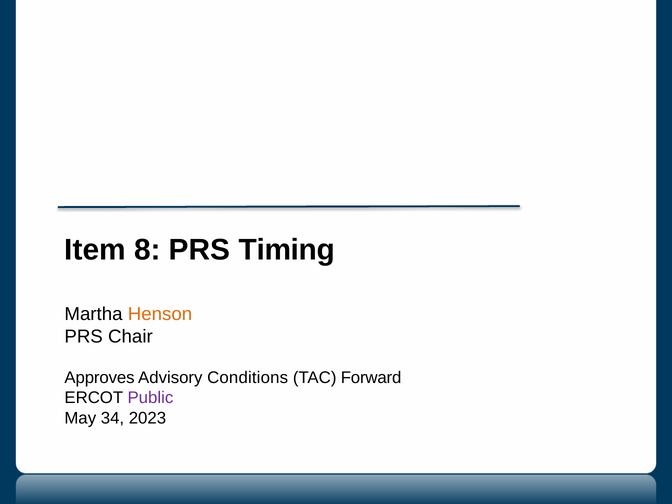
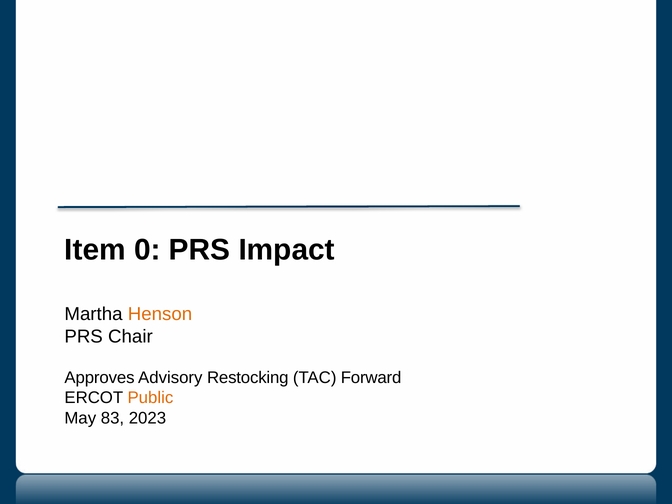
8: 8 -> 0
Timing: Timing -> Impact
Conditions: Conditions -> Restocking
Public colour: purple -> orange
34: 34 -> 83
